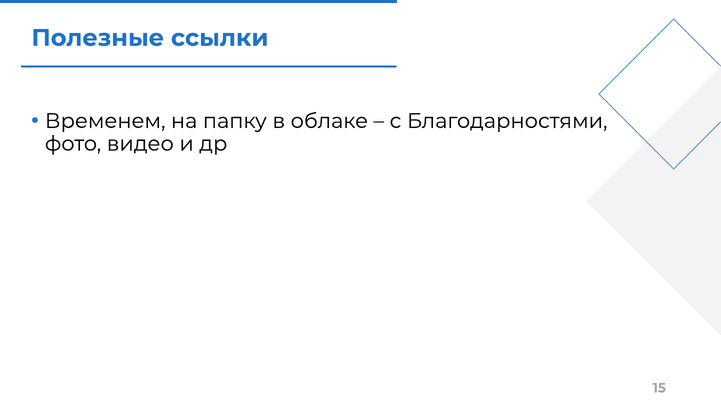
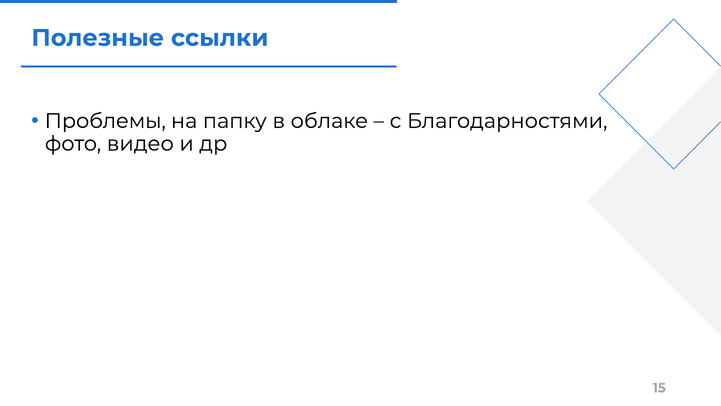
Временем: Временем -> Проблемы
